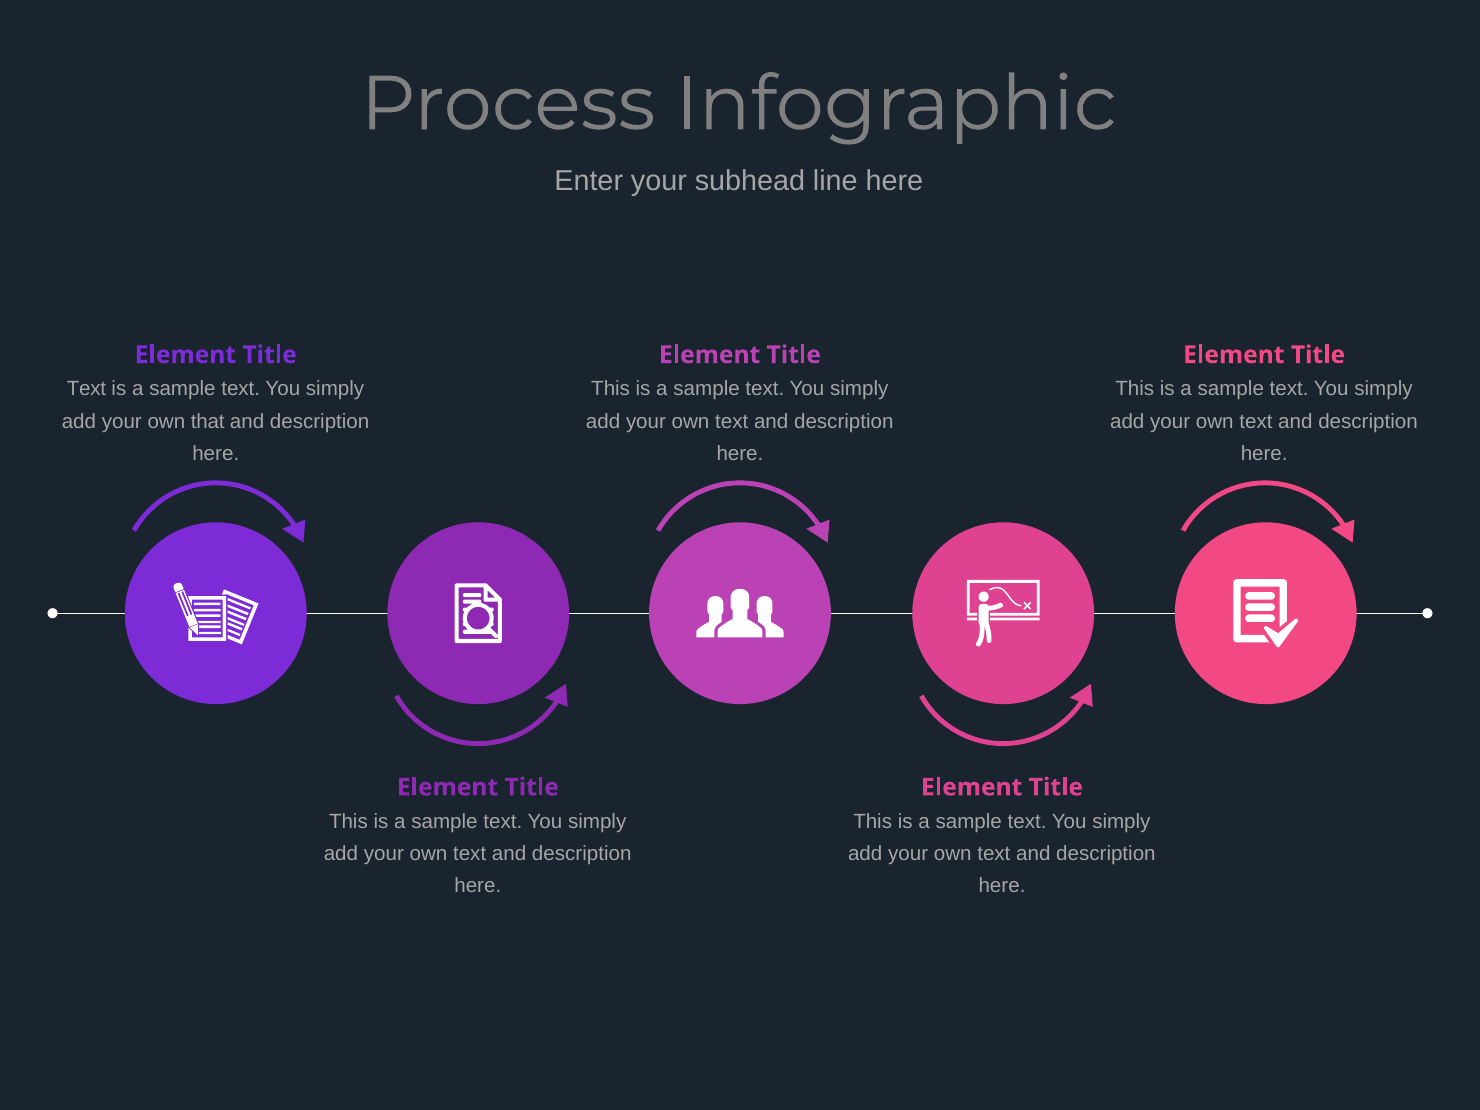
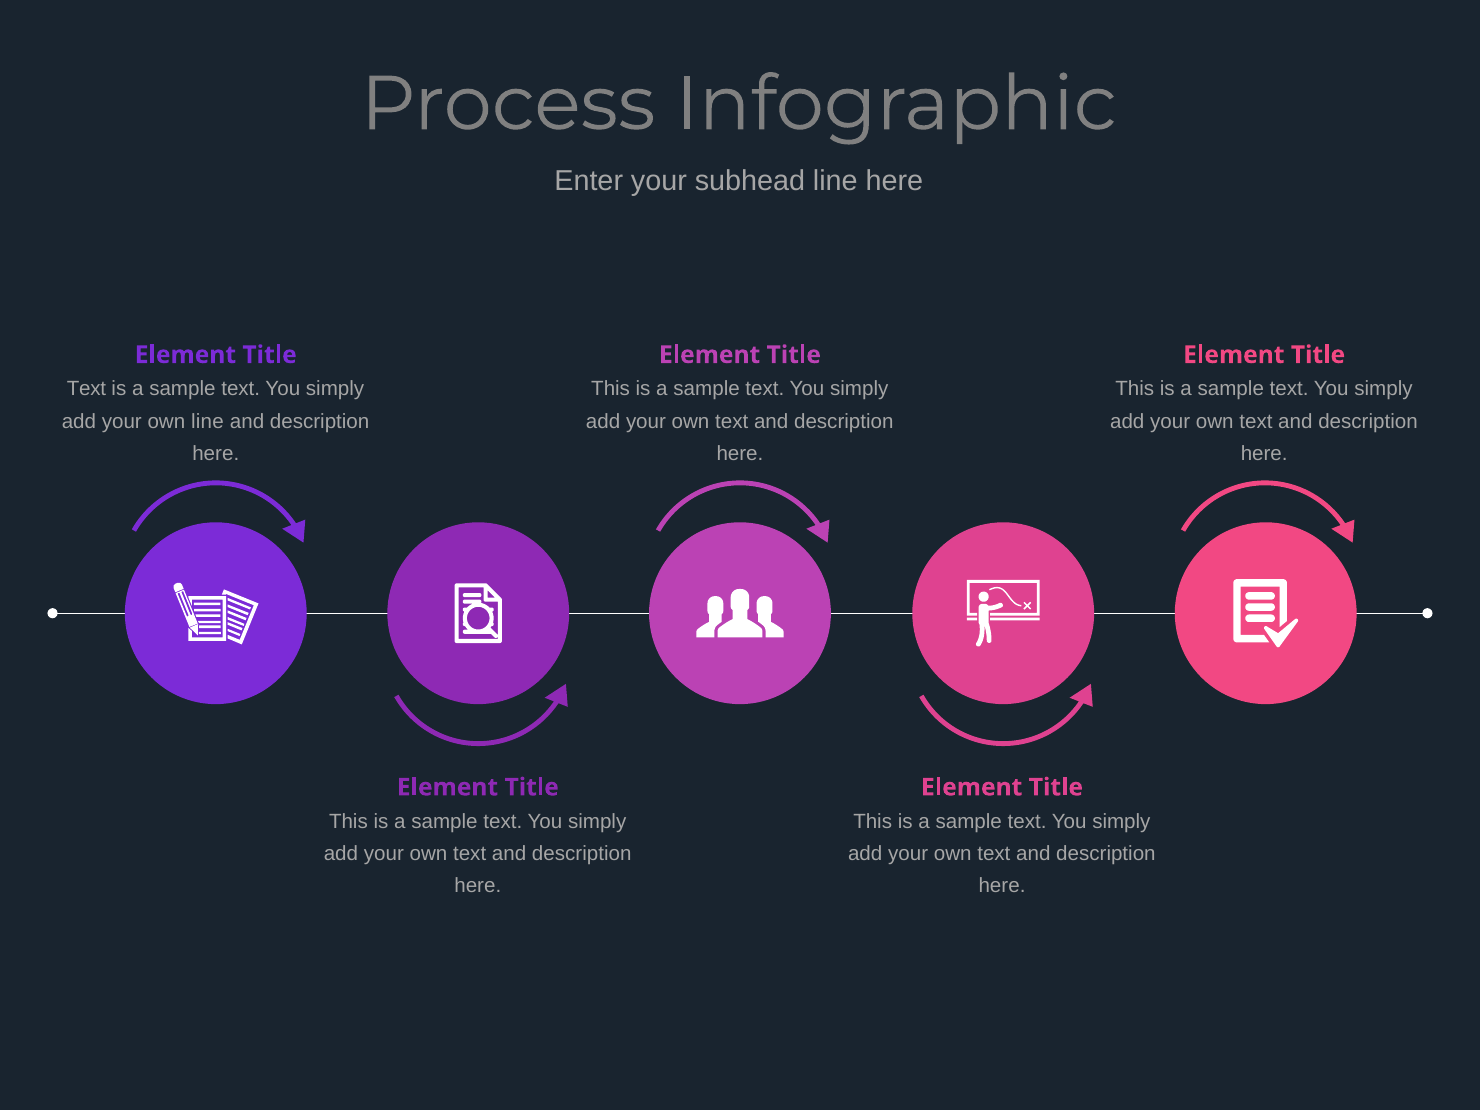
own that: that -> line
